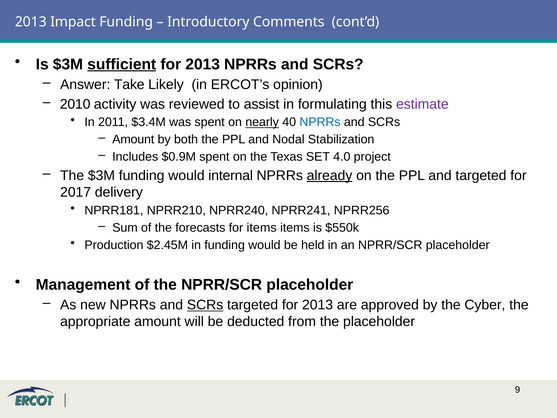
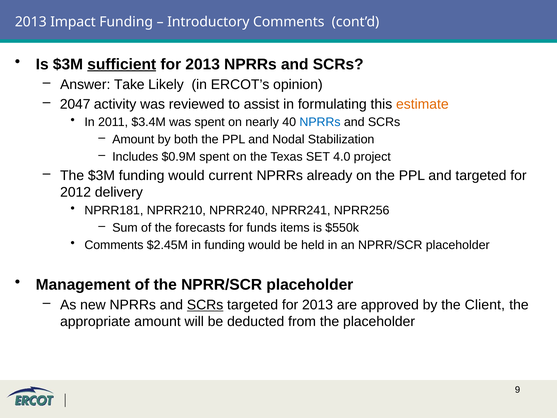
2010: 2010 -> 2047
estimate colour: purple -> orange
nearly underline: present -> none
internal: internal -> current
already underline: present -> none
2017: 2017 -> 2012
for items: items -> funds
Production at (114, 245): Production -> Comments
Cyber: Cyber -> Client
